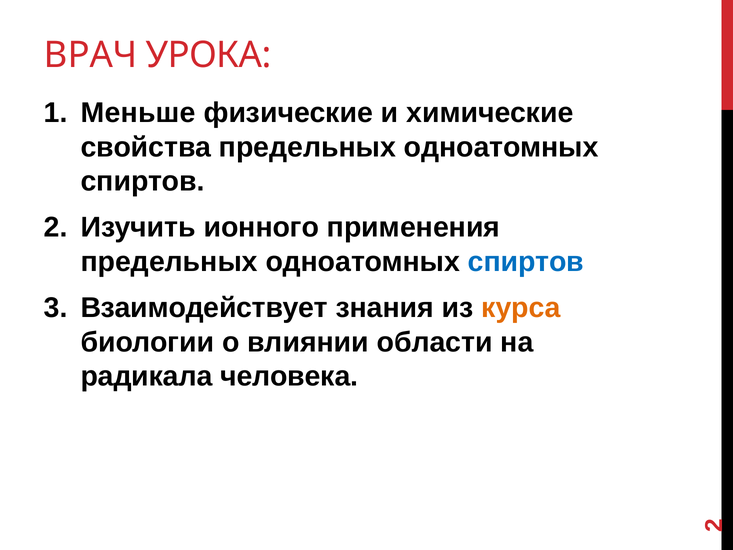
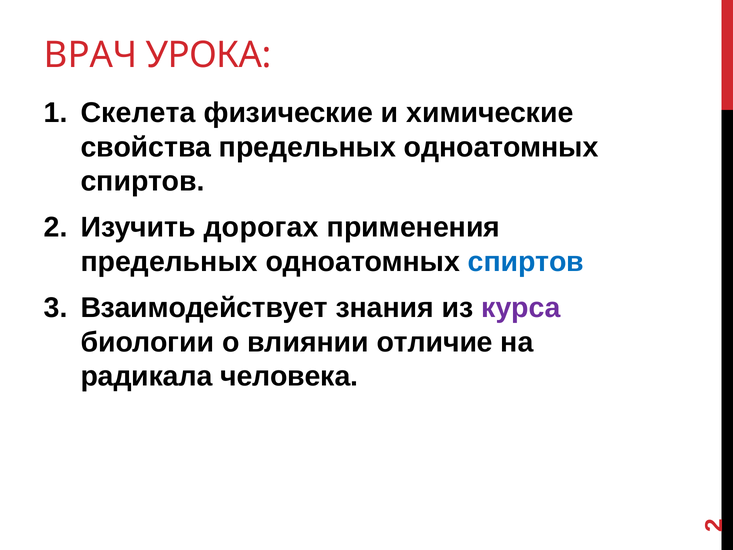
Меньше: Меньше -> Скелета
ионного: ионного -> дорогах
курса colour: orange -> purple
области: области -> отличие
